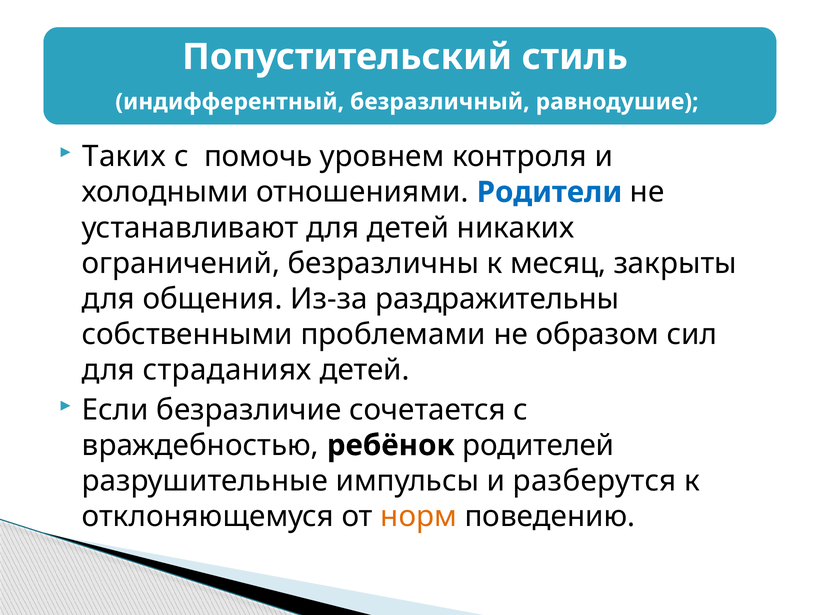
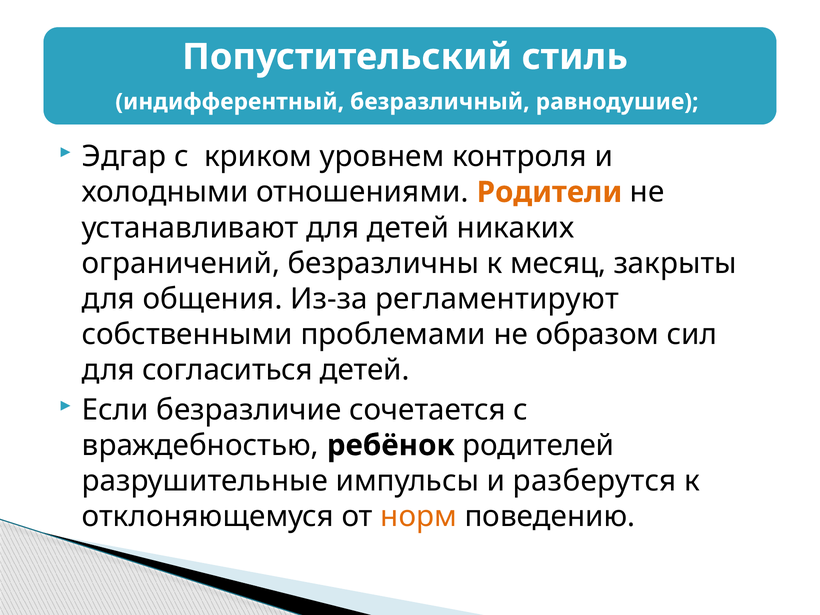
Таких: Таких -> Эдгар
помочь: помочь -> криком
Родители colour: blue -> orange
раздражительны: раздражительны -> регламентируют
страданиях: страданиях -> согласиться
